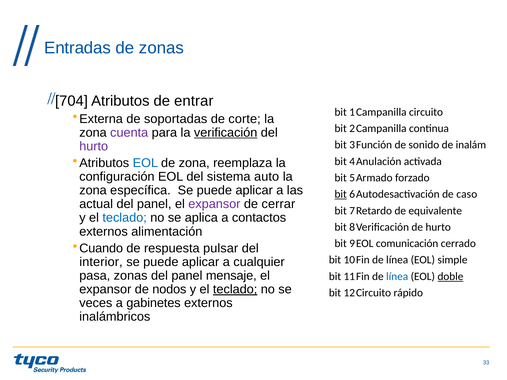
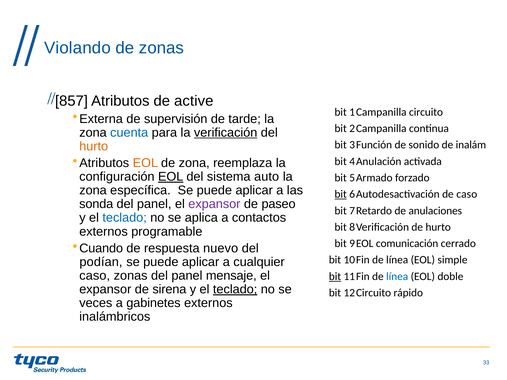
Entradas: Entradas -> Violando
704: 704 -> 857
entrar: entrar -> active
soportadas: soportadas -> supervisión
corte: corte -> tarde
cuenta colour: purple -> blue
hurto at (94, 146) colour: purple -> orange
EOL at (145, 163) colour: blue -> orange
EOL at (171, 177) underline: none -> present
actual: actual -> sonda
cerrar: cerrar -> paseo
equivalente: equivalente -> anulaciones
alimentación: alimentación -> programable
pulsar: pulsar -> nuevo
interior: interior -> podían
pasa at (95, 276): pasa -> caso
bit at (335, 277) underline: none -> present
doble underline: present -> none
nodos: nodos -> sirena
